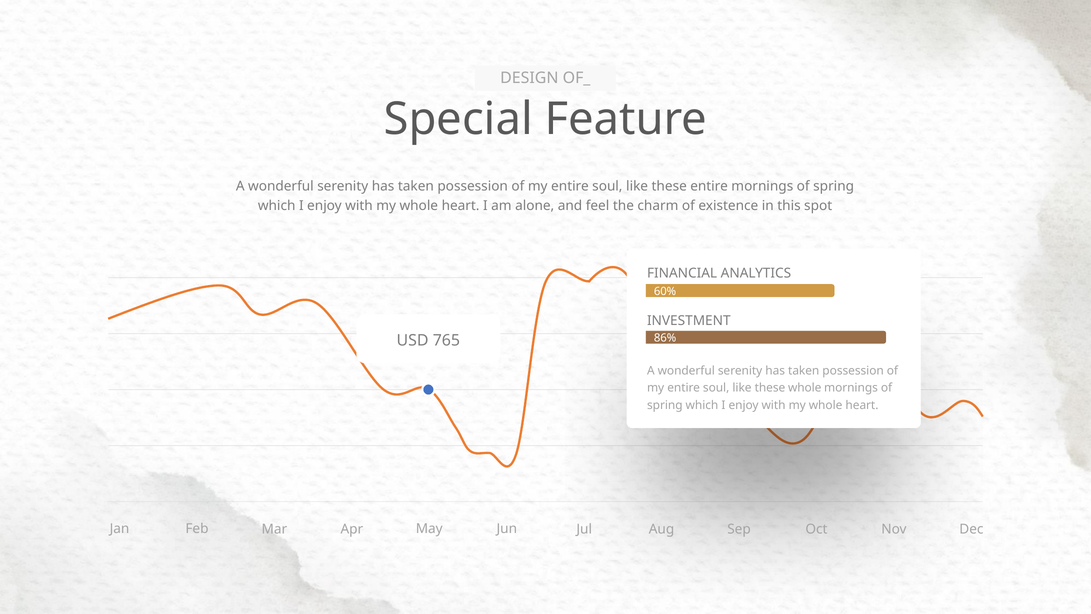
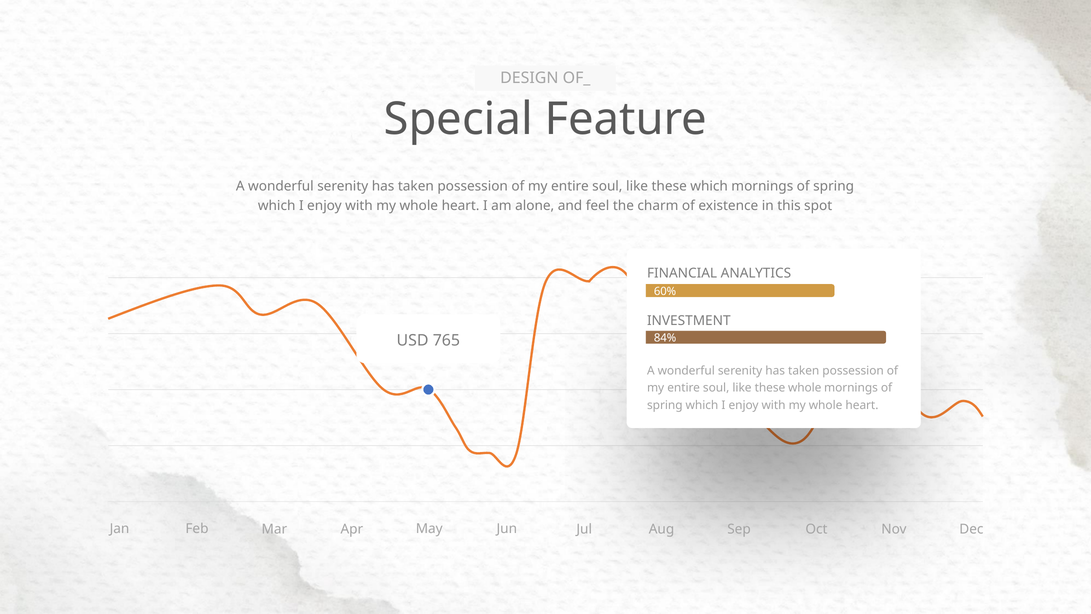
these entire: entire -> which
86%: 86% -> 84%
